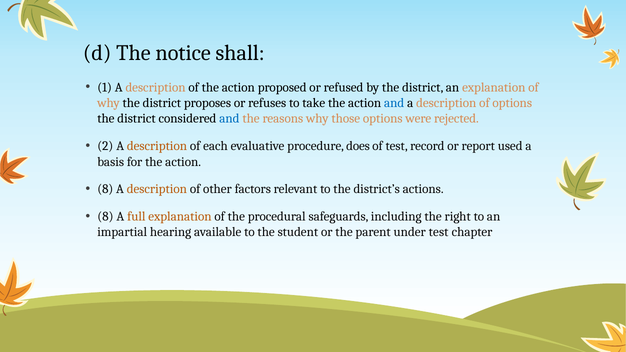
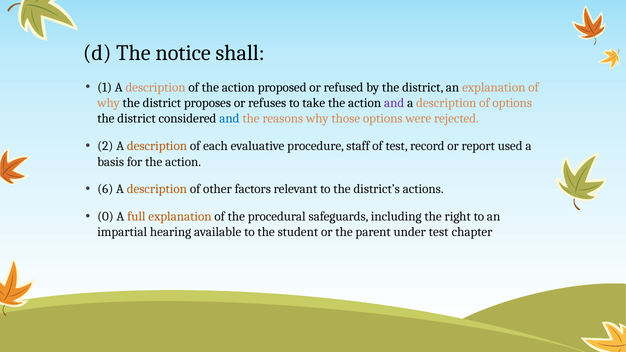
and at (394, 103) colour: blue -> purple
does: does -> staff
8 at (105, 189): 8 -> 6
8 at (105, 217): 8 -> 0
